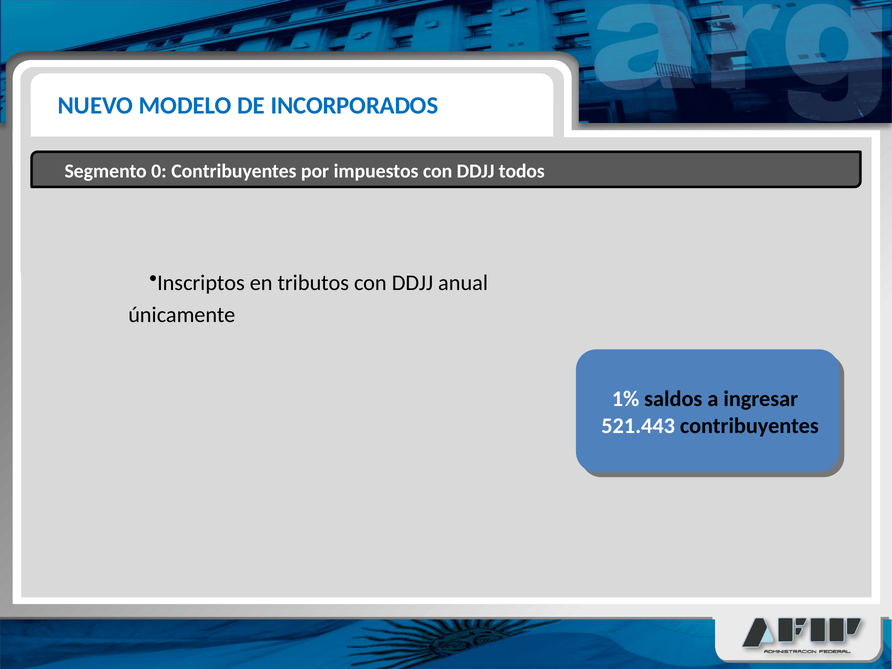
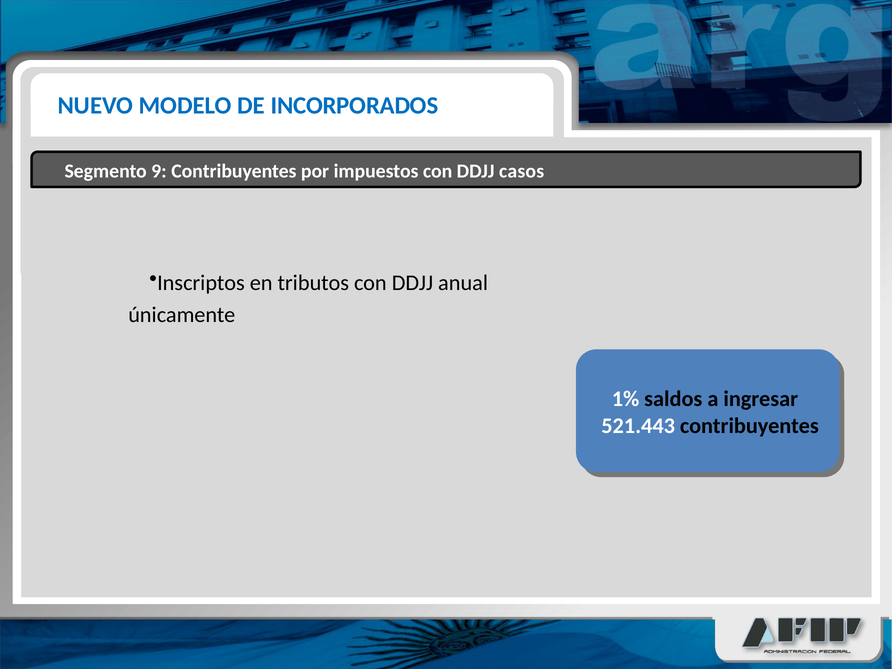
0: 0 -> 9
todos: todos -> casos
